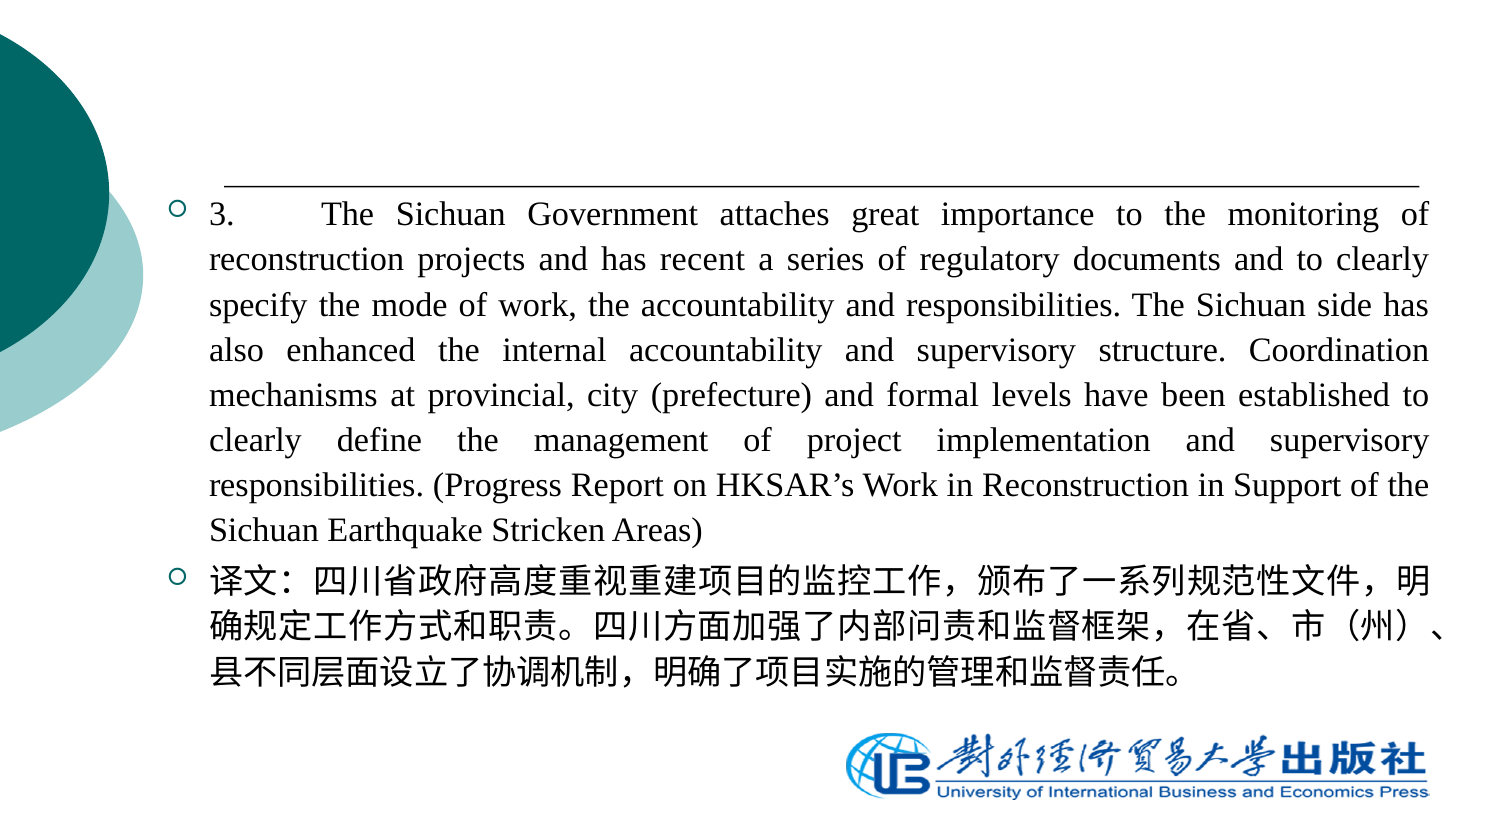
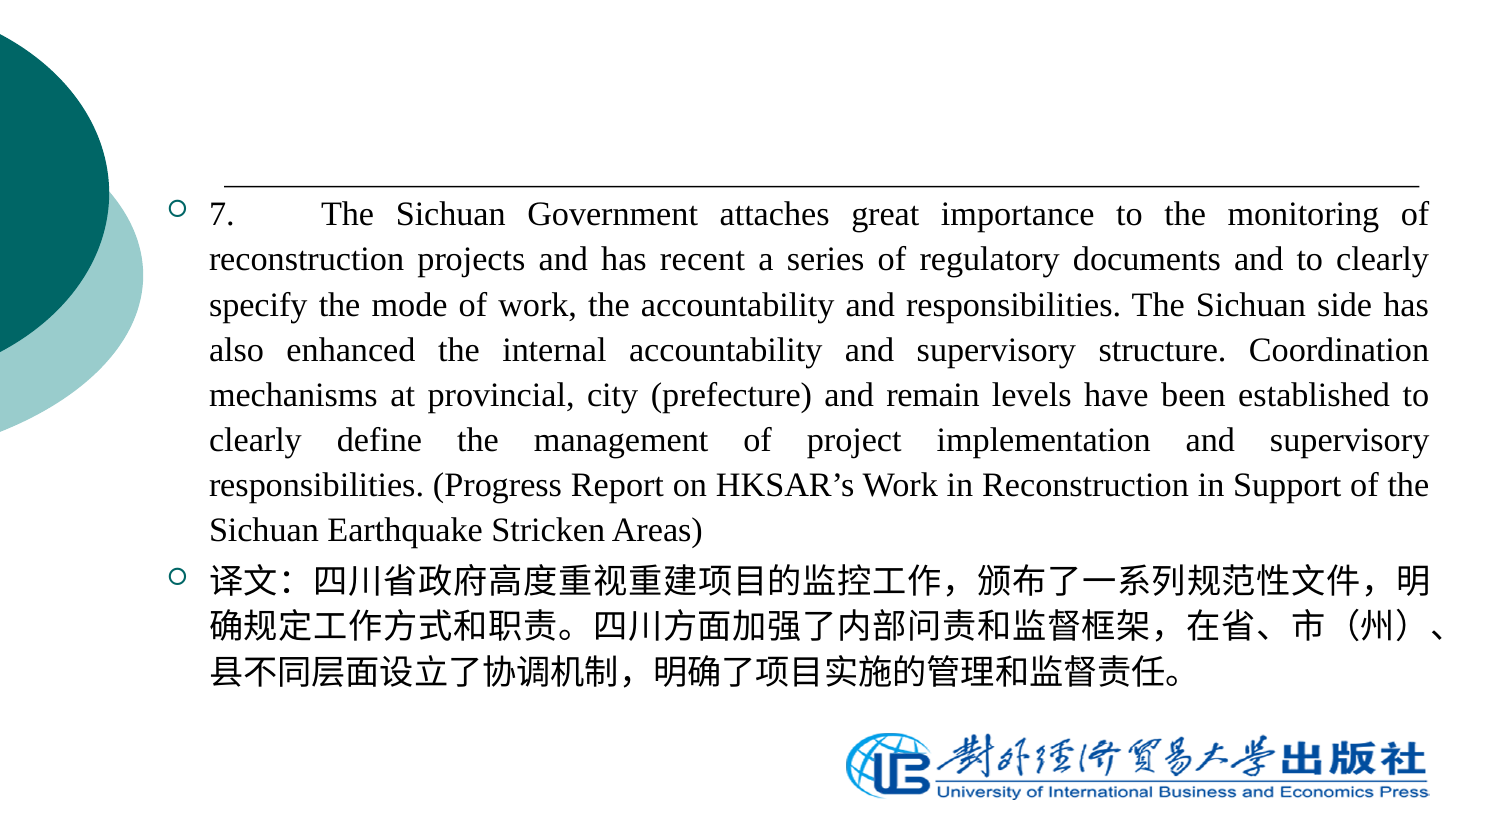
3: 3 -> 7
formal: formal -> remain
